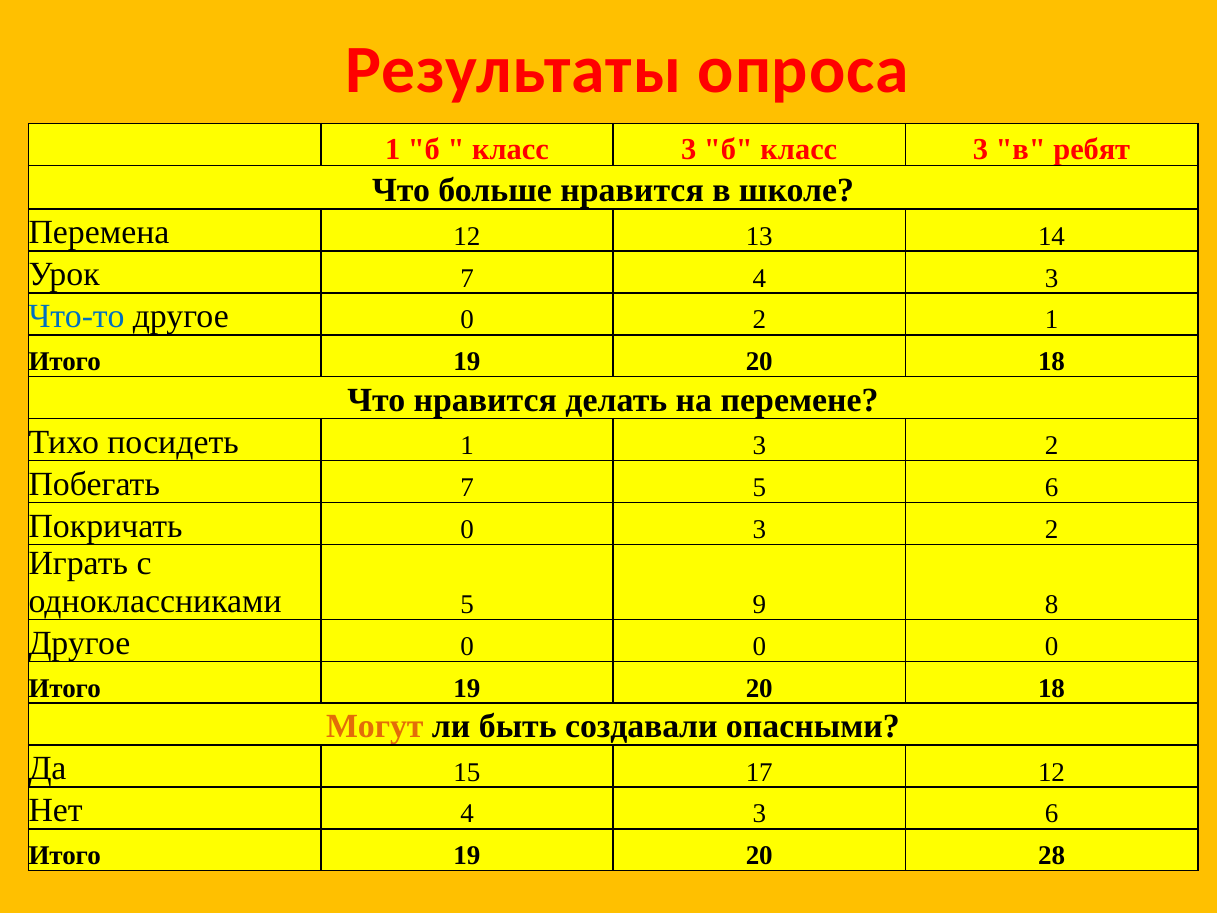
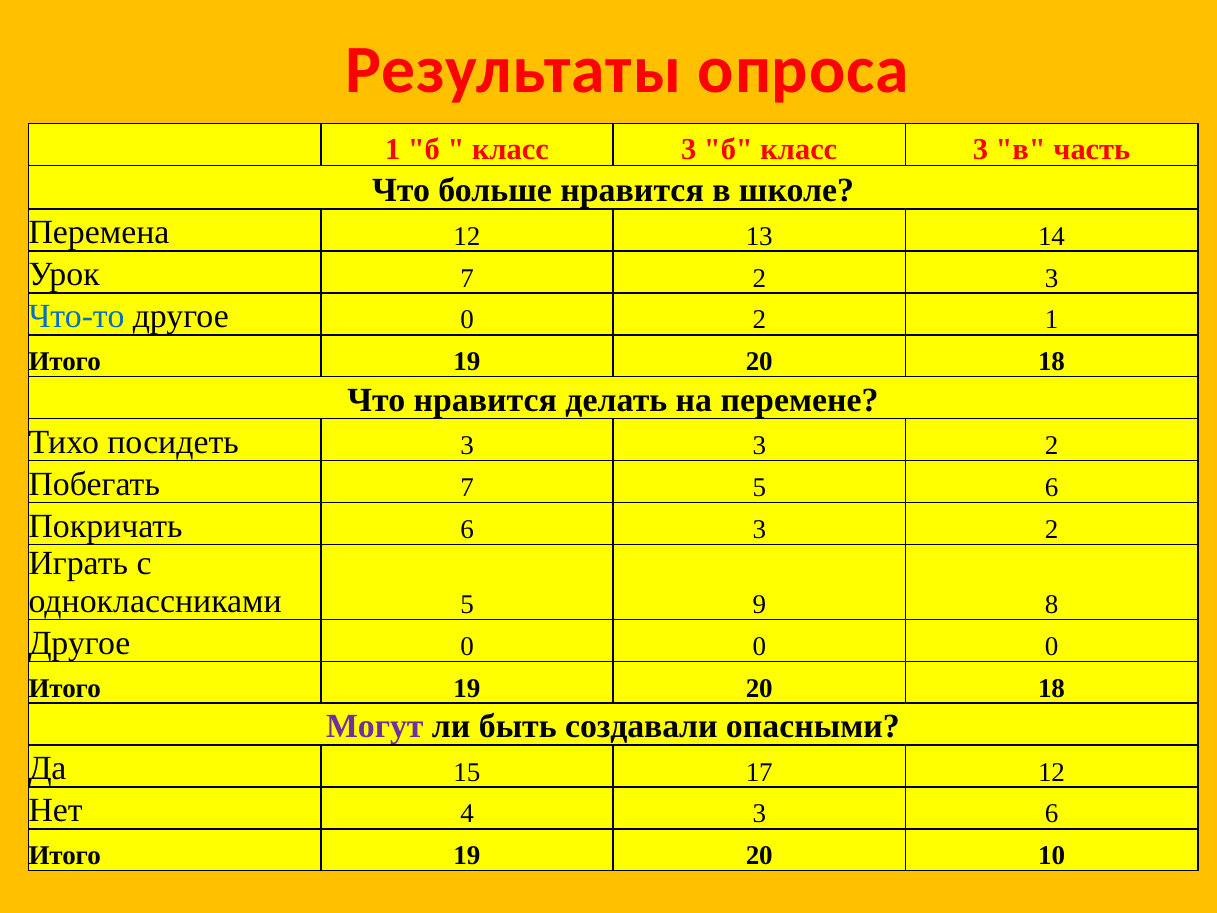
ребят: ребят -> часть
7 4: 4 -> 2
посидеть 1: 1 -> 3
Покричать 0: 0 -> 6
Могут colour: orange -> purple
28: 28 -> 10
